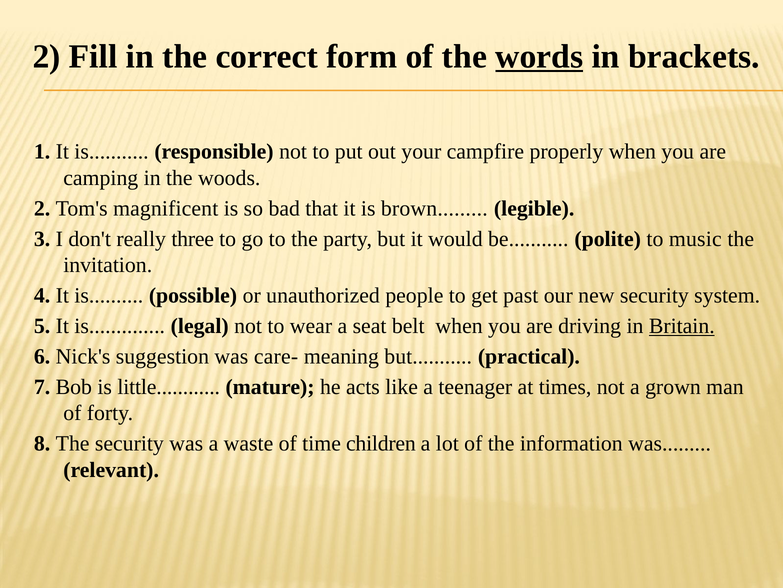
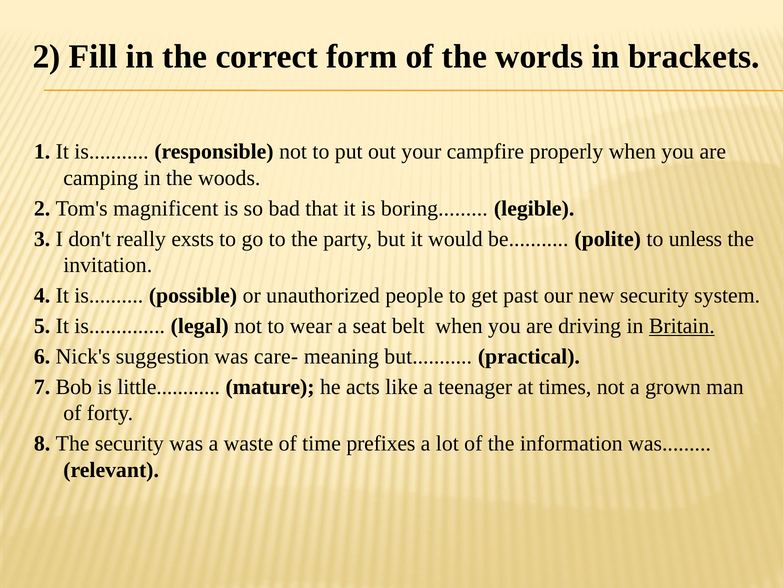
words underline: present -> none
brown: brown -> boring
three: three -> exsts
music: music -> unless
children: children -> prefixes
